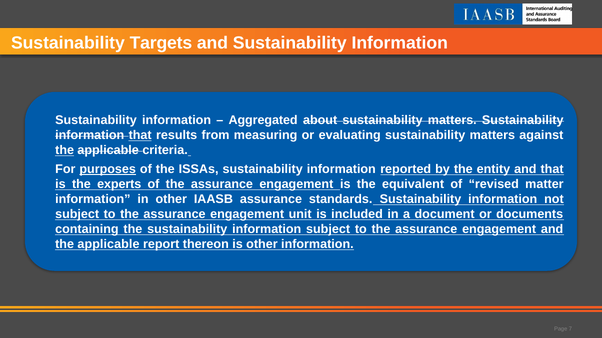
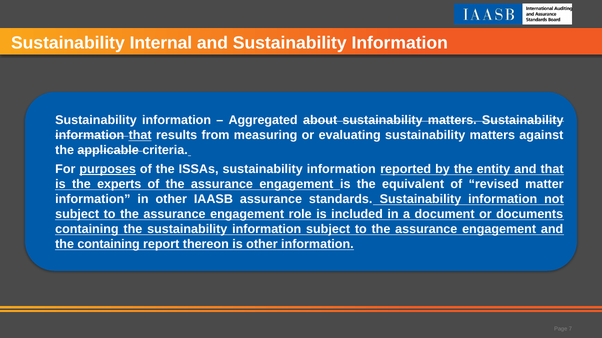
Targets: Targets -> Internal
the at (65, 151) underline: present -> none
unit: unit -> role
applicable at (108, 245): applicable -> containing
